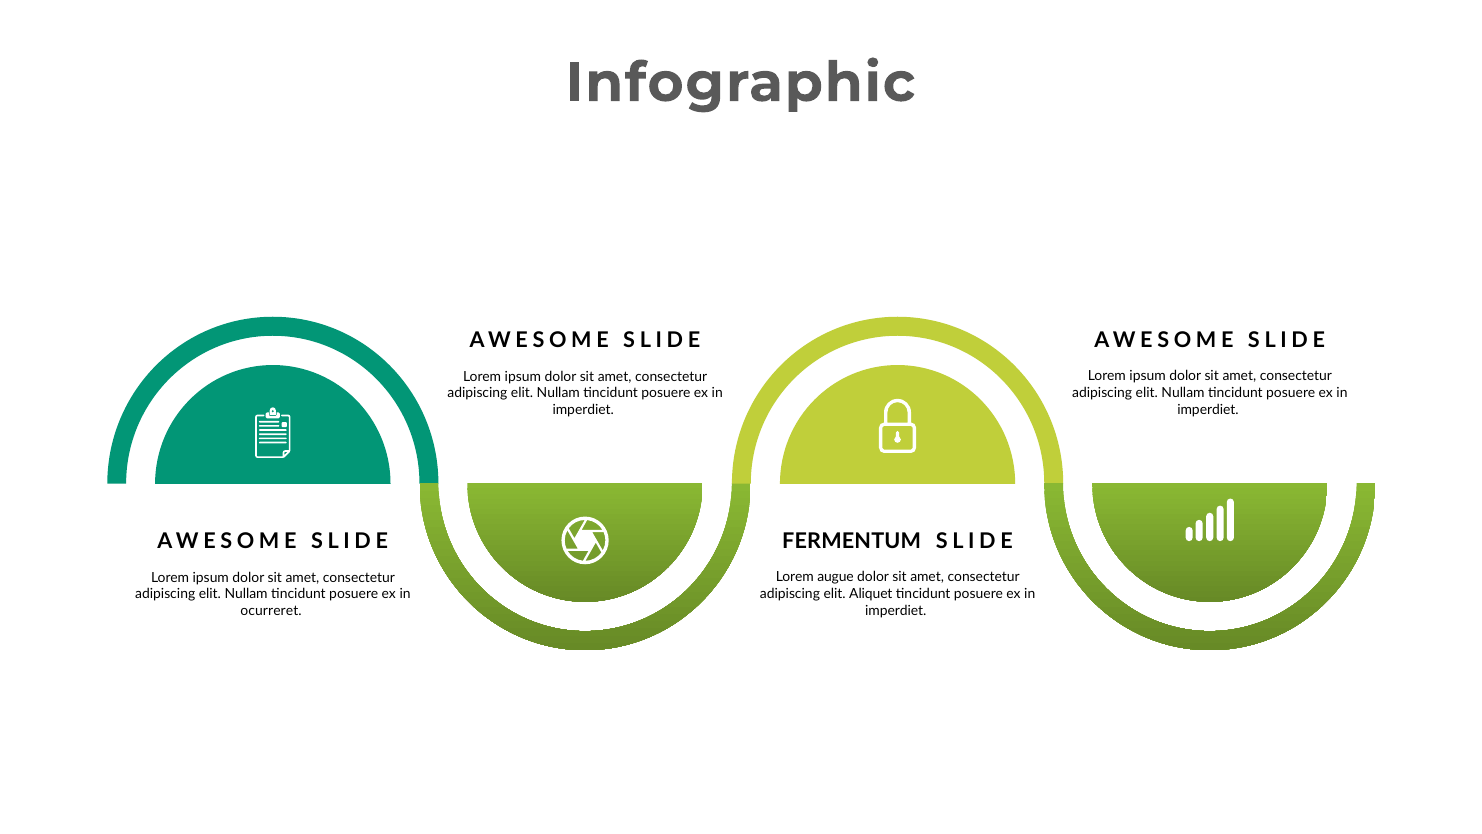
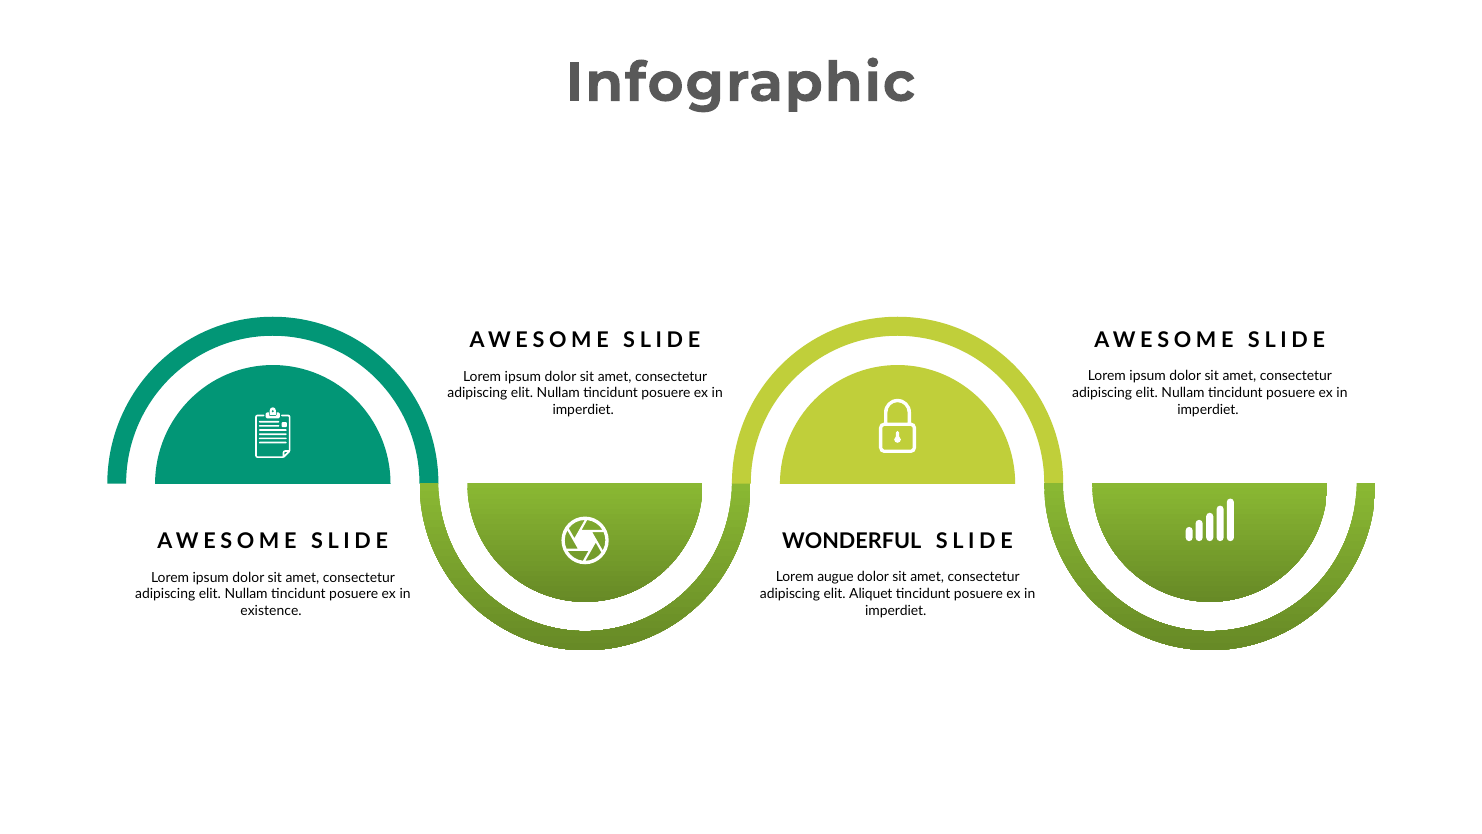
FERMENTUM: FERMENTUM -> WONDERFUL
ocurreret: ocurreret -> existence
